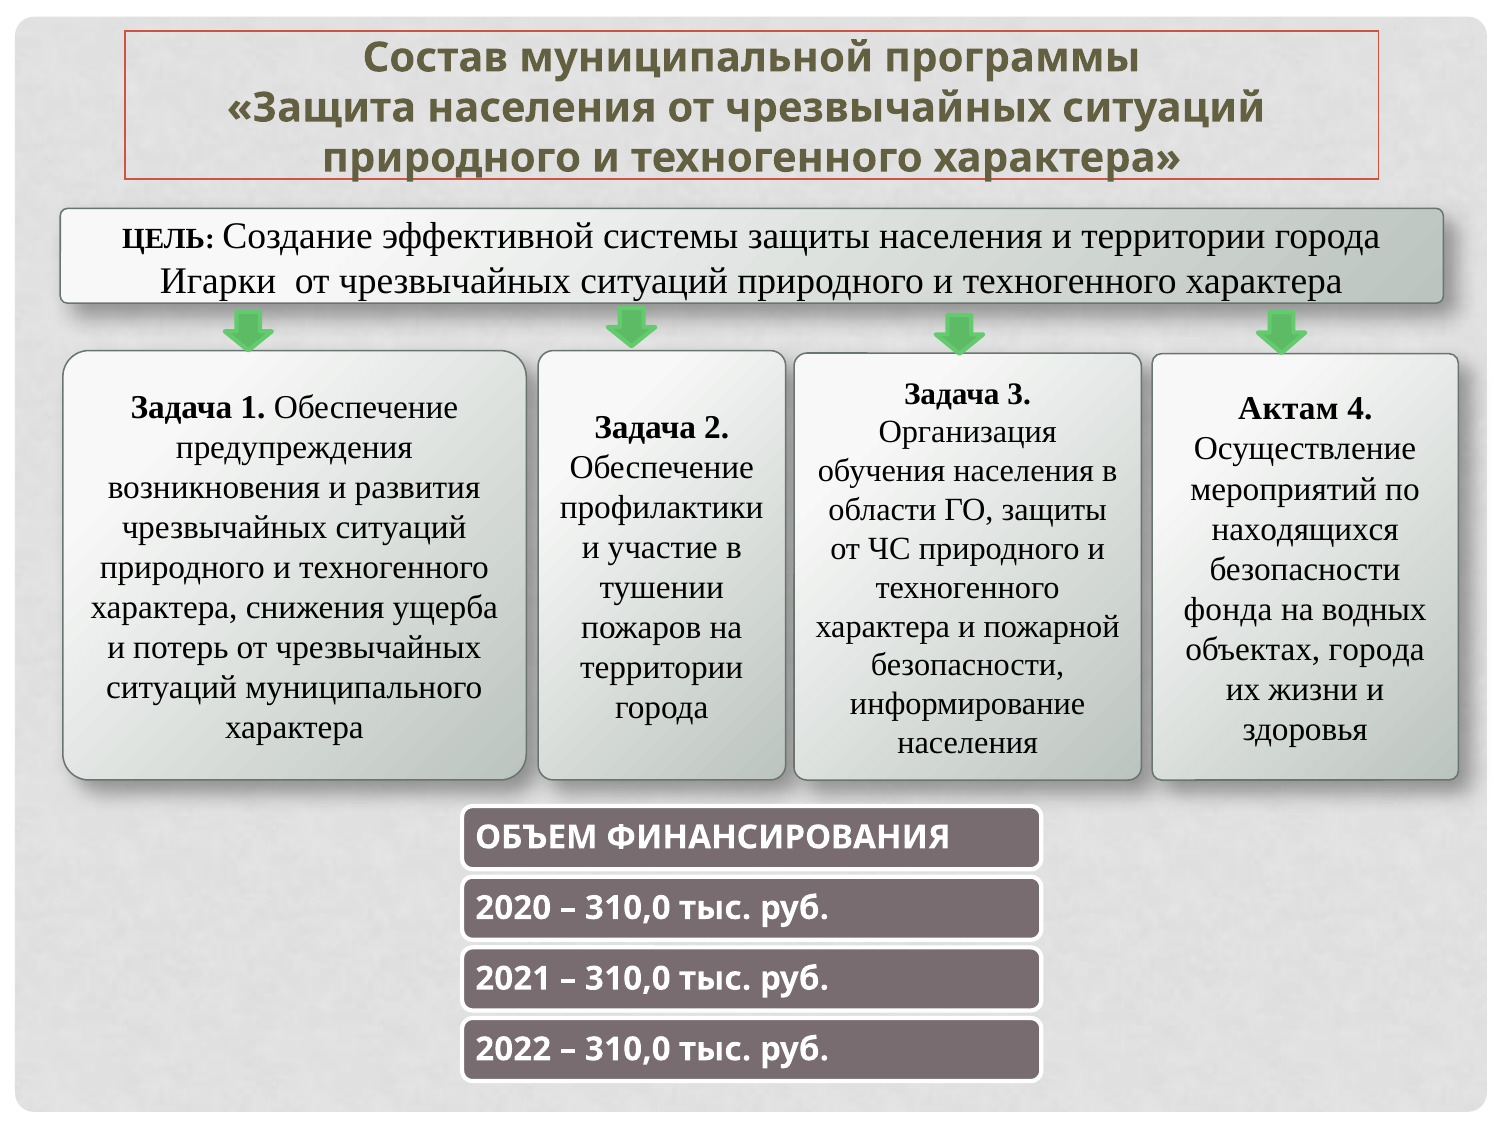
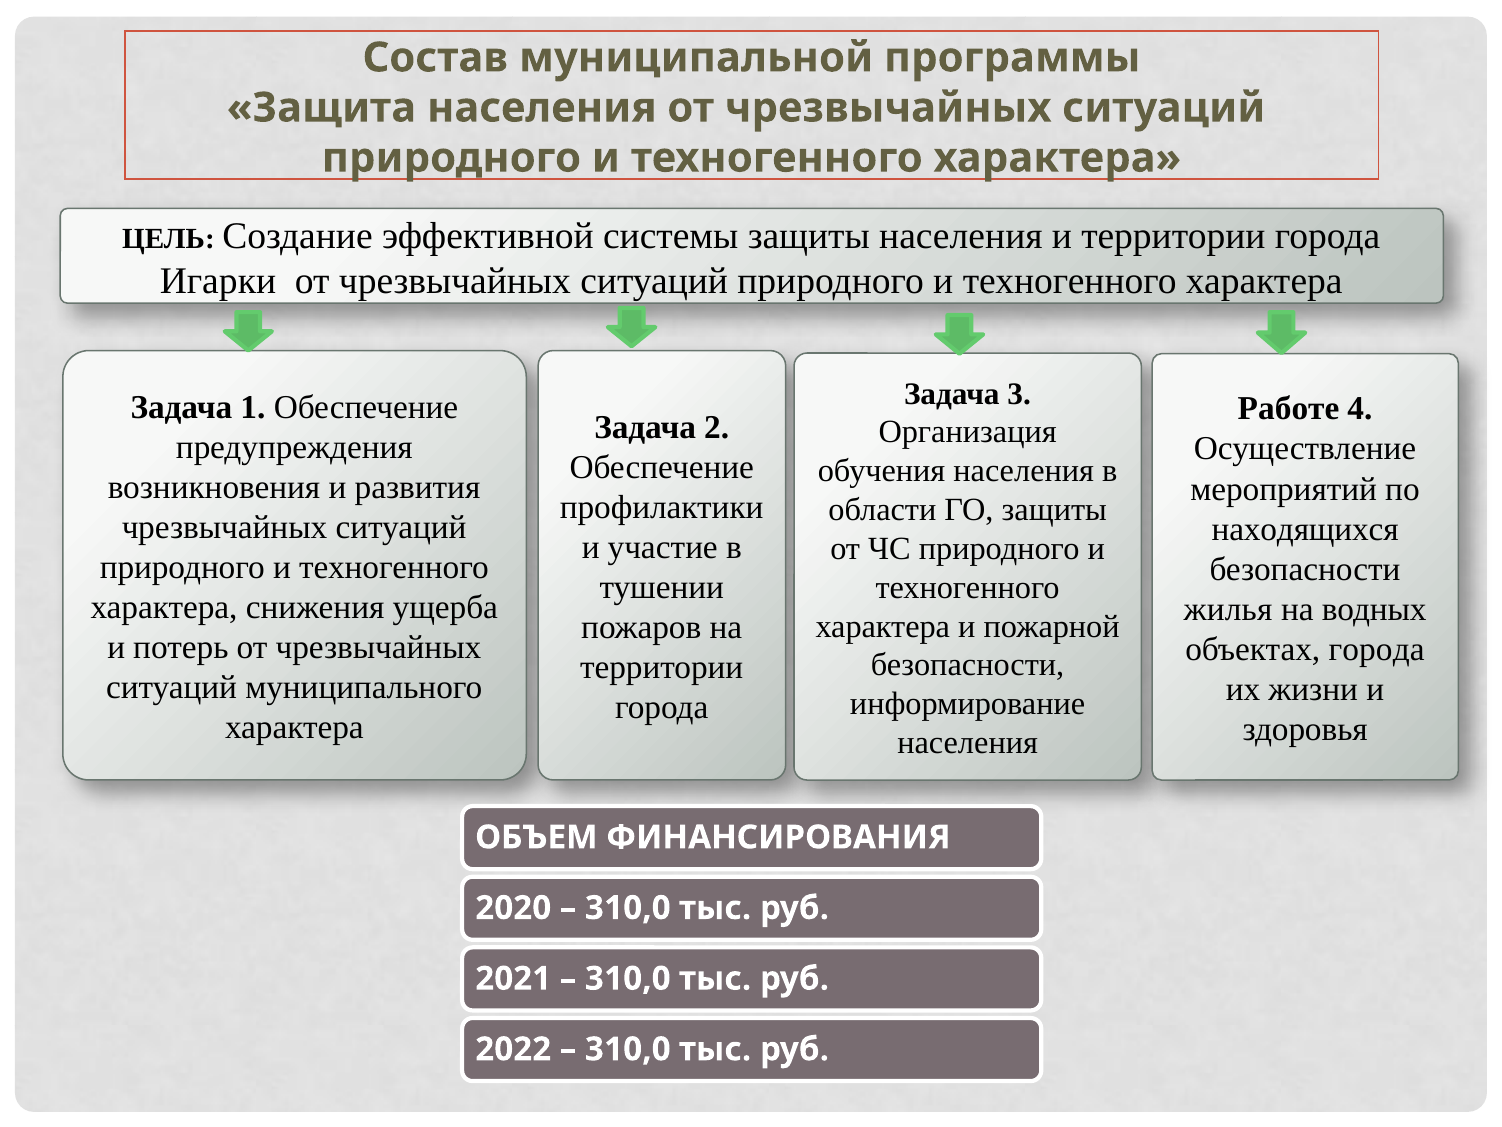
Актам: Актам -> Работе
фонда: фонда -> жилья
